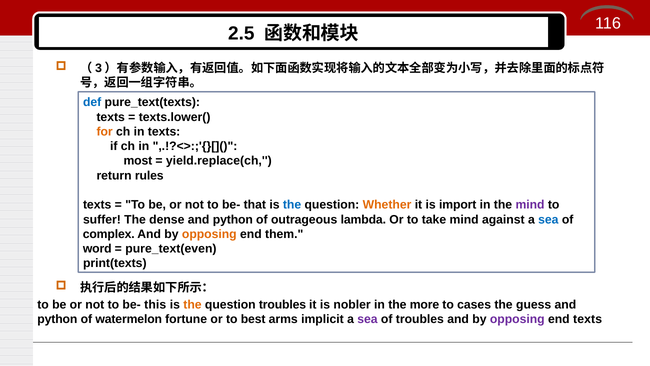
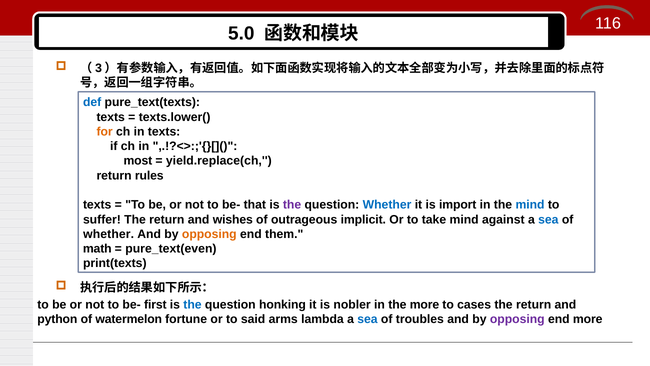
2.5: 2.5 -> 5.0
the at (292, 205) colour: blue -> purple
Whether at (387, 205) colour: orange -> blue
mind at (530, 205) colour: purple -> blue
suffer The dense: dense -> return
python at (233, 219): python -> wishes
lambda: lambda -> implicit
complex at (109, 234): complex -> whether
word: word -> math
this: this -> first
the at (192, 304) colour: orange -> blue
question troubles: troubles -> honking
guess at (534, 304): guess -> return
best: best -> said
implicit: implicit -> lambda
sea at (367, 319) colour: purple -> blue
end texts: texts -> more
